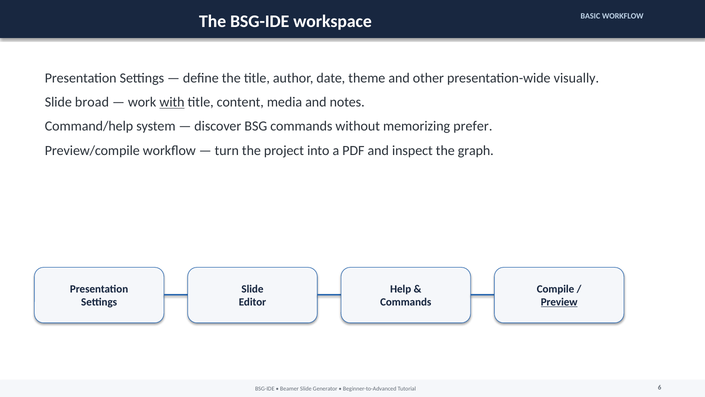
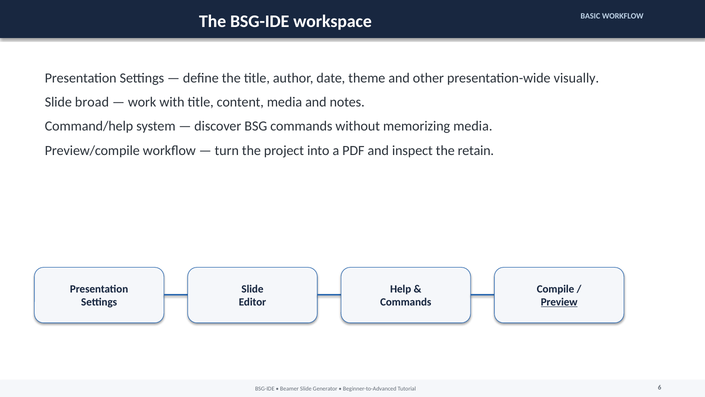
with underline: present -> none
memorizing prefer: prefer -> media
graph: graph -> retain
